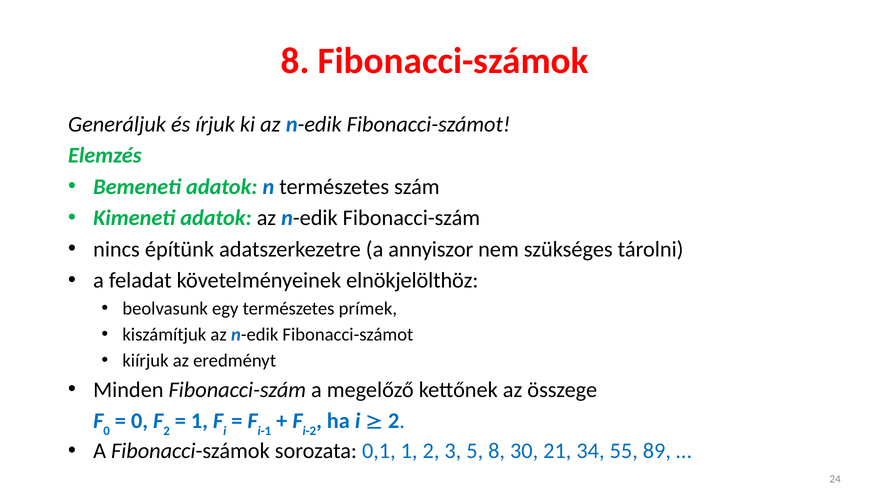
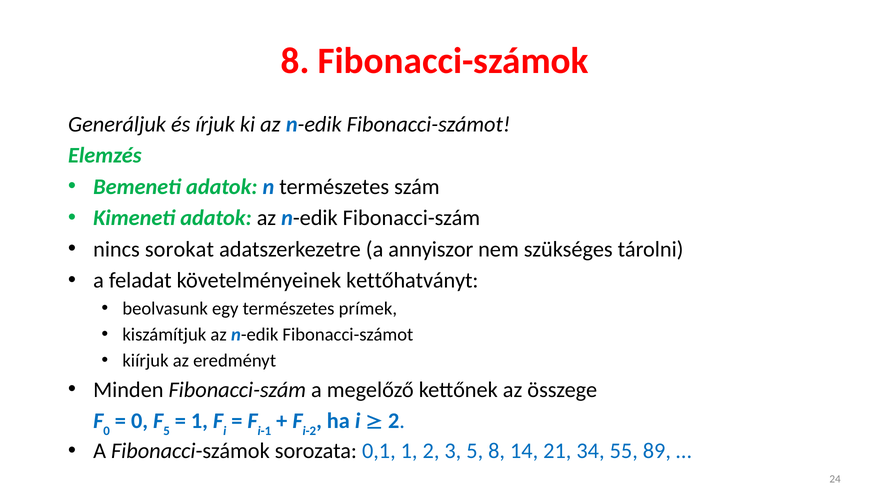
építünk: építünk -> sorokat
elnökjelölthöz: elnökjelölthöz -> kettőhatványt
2 at (167, 431): 2 -> 5
30: 30 -> 14
